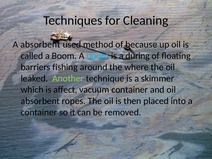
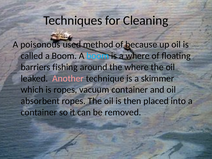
A absorbent: absorbent -> poisonous
a during: during -> where
Another colour: light green -> pink
is affect: affect -> ropes
